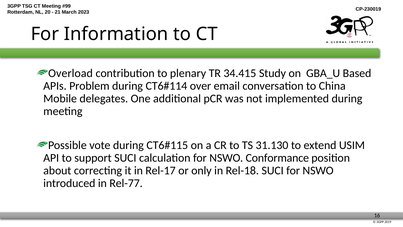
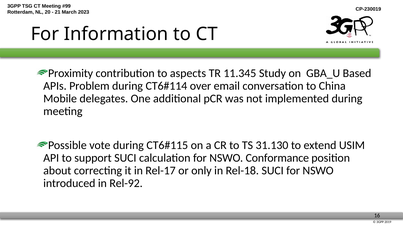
Overload: Overload -> Proximity
plenary: plenary -> aspects
34.415: 34.415 -> 11.345
Rel-77: Rel-77 -> Rel-92
